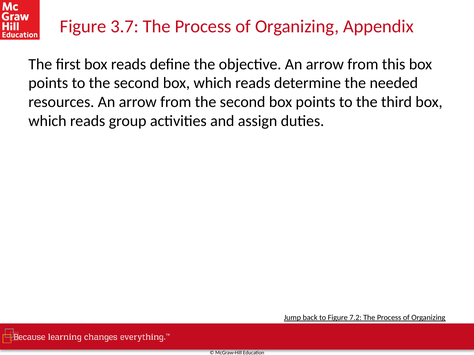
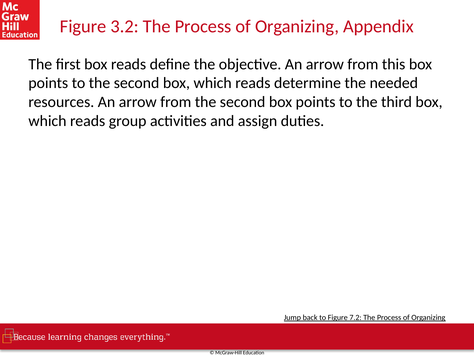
3.7: 3.7 -> 3.2
